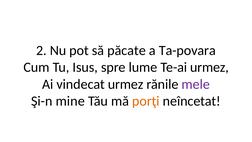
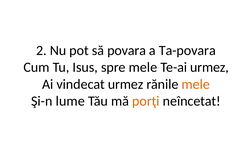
păcate: păcate -> povara
spre lume: lume -> mele
mele at (196, 84) colour: purple -> orange
mine: mine -> lume
